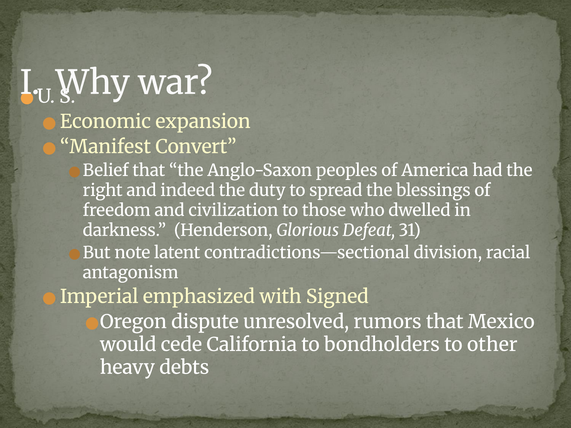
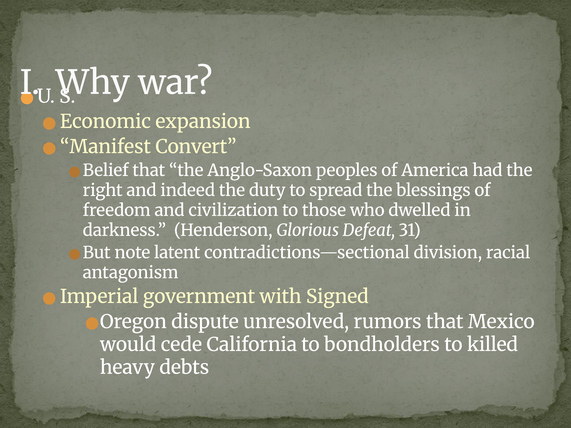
emphasized: emphasized -> government
other: other -> killed
